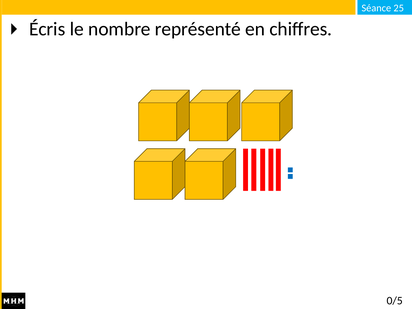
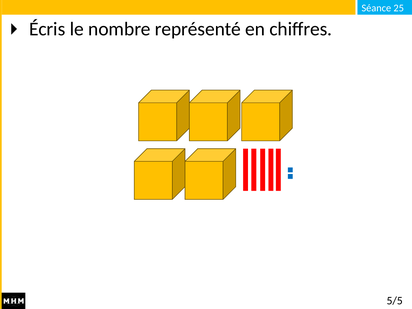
0/5: 0/5 -> 5/5
